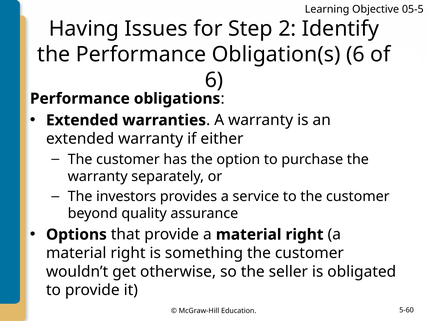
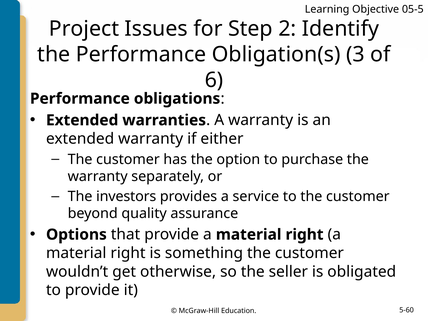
Having: Having -> Project
Obligation(s 6: 6 -> 3
